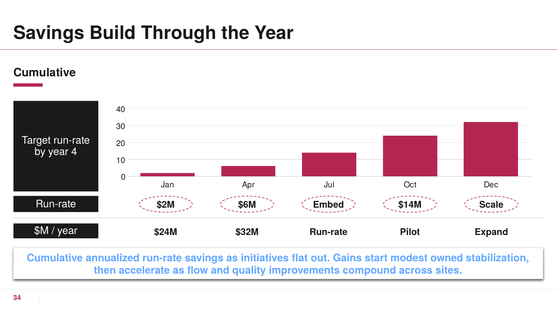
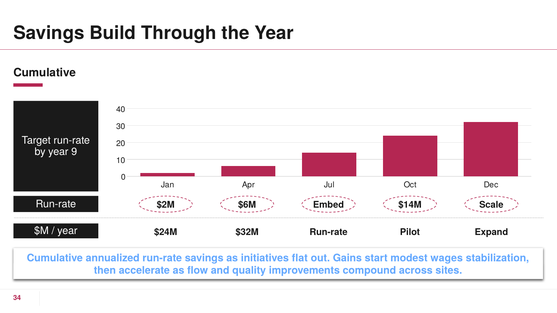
4: 4 -> 9
owned: owned -> wages
